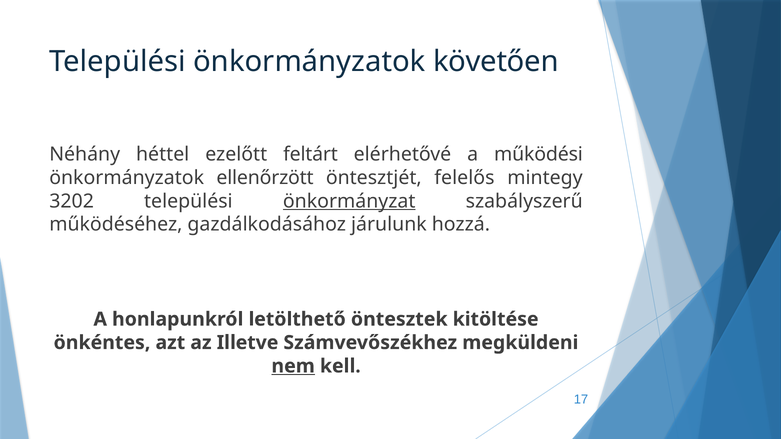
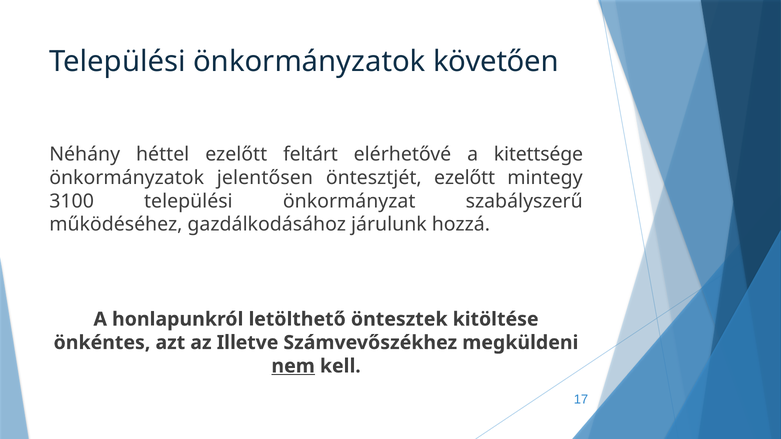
működési: működési -> kitettsége
ellenőrzött: ellenőrzött -> jelentősen
öntesztjét felelős: felelős -> ezelőtt
3202: 3202 -> 3100
önkormányzat underline: present -> none
